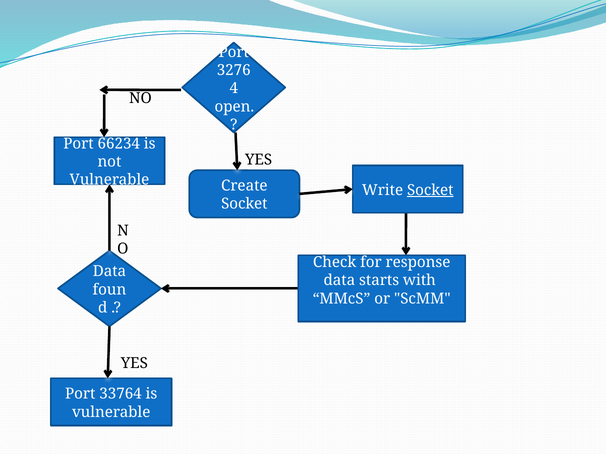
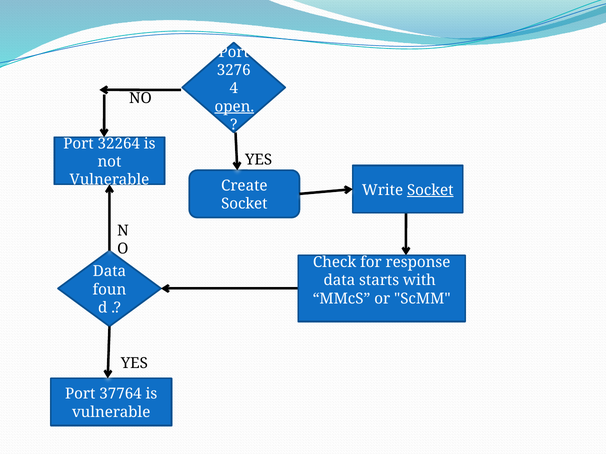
open underline: none -> present
66234: 66234 -> 32264
33764: 33764 -> 37764
